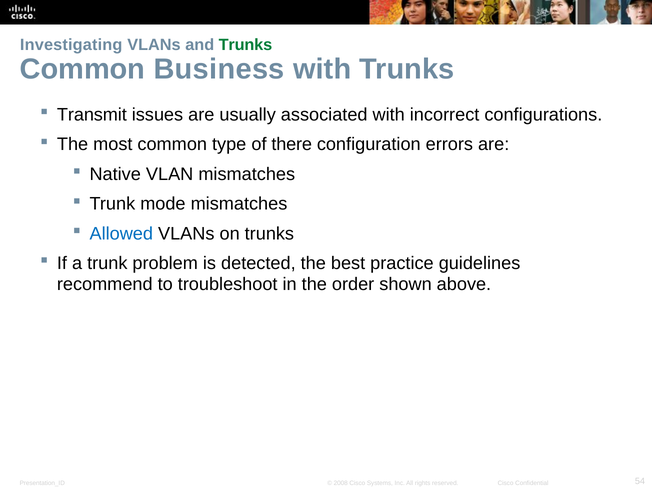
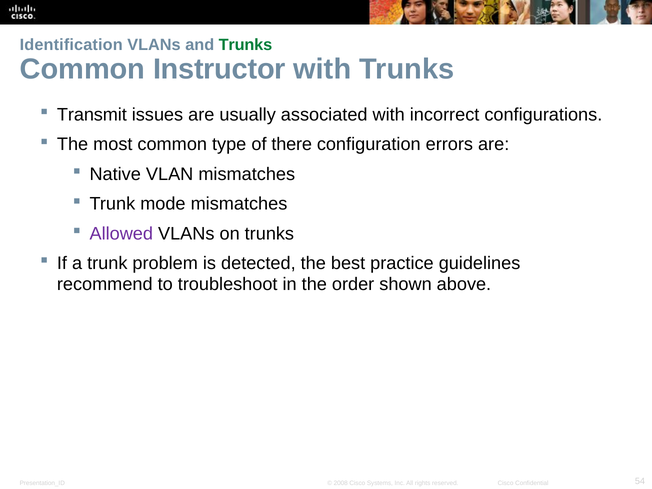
Investigating: Investigating -> Identification
Business: Business -> Instructor
Allowed colour: blue -> purple
